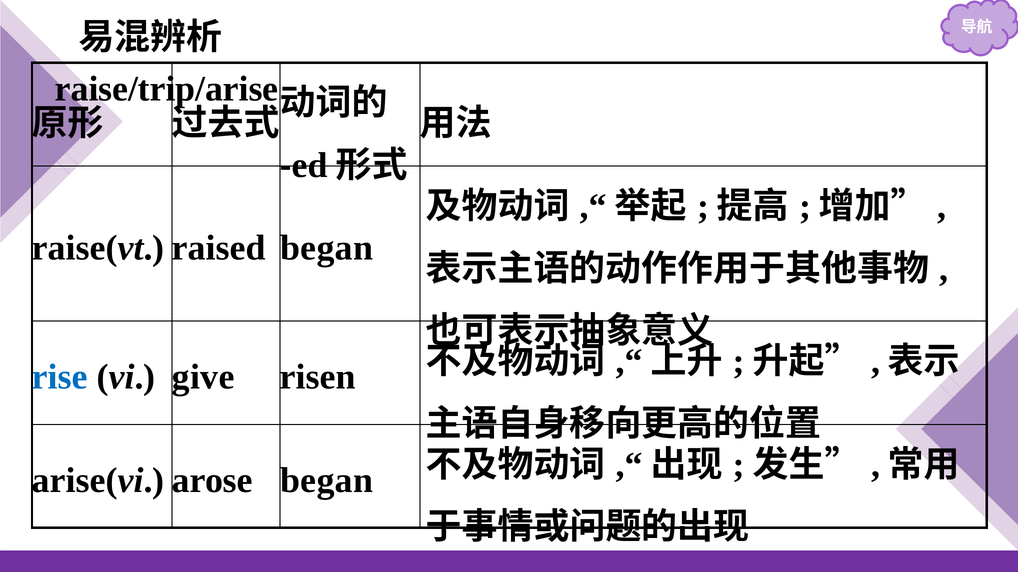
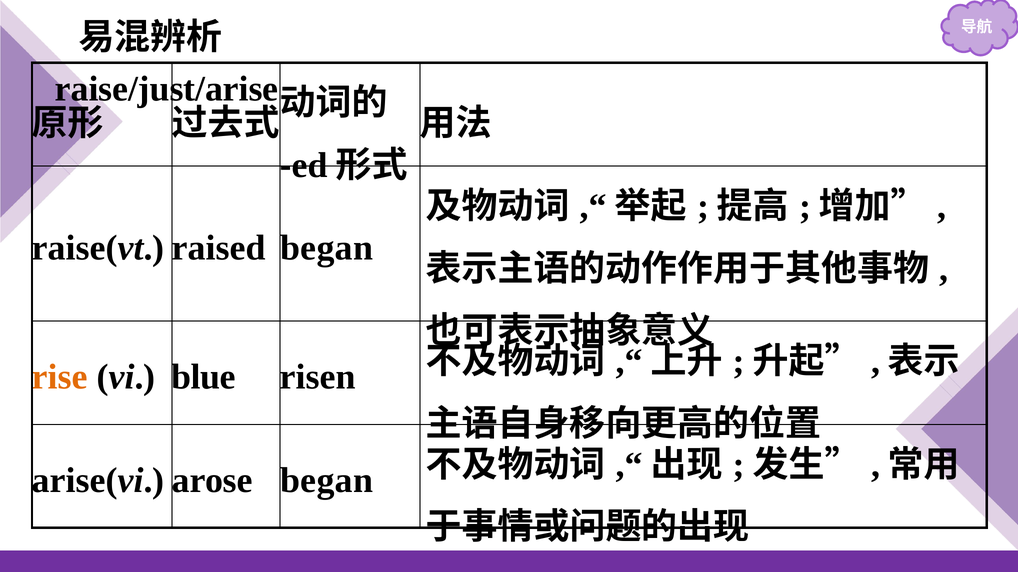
raise/trip/arise: raise/trip/arise -> raise/just/arise
rise colour: blue -> orange
give: give -> blue
